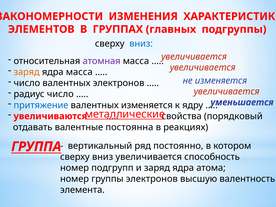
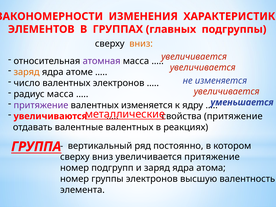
вниз at (141, 44) colour: blue -> orange
ядра масса: масса -> атоме
радиус число: число -> масса
притяжение at (41, 105) colour: blue -> purple
свойства порядковый: порядковый -> притяжение
валентные постоянна: постоянна -> валентных
увеличивается способность: способность -> притяжение
